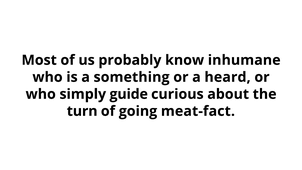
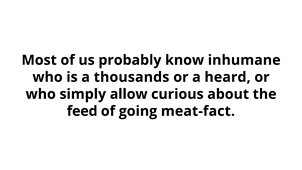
something: something -> thousands
guide: guide -> allow
turn: turn -> feed
